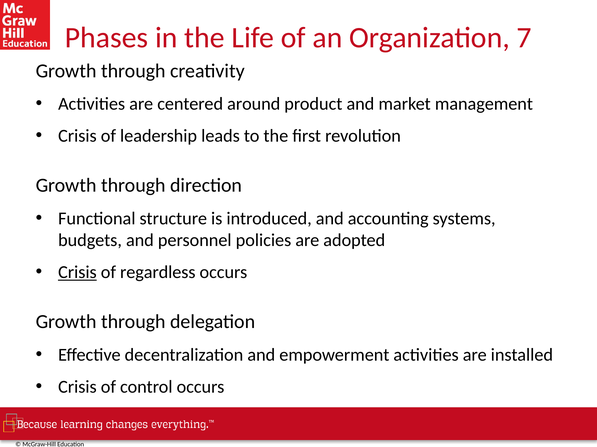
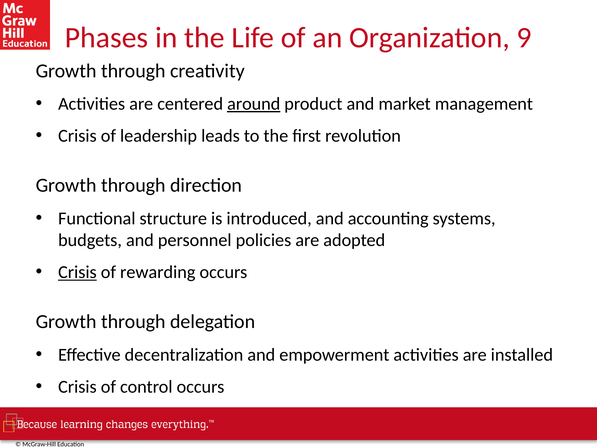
7: 7 -> 9
around underline: none -> present
regardless: regardless -> rewarding
